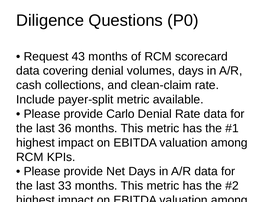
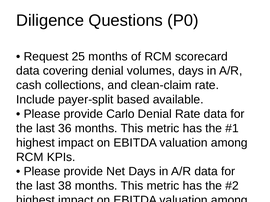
43: 43 -> 25
payer-split metric: metric -> based
33: 33 -> 38
